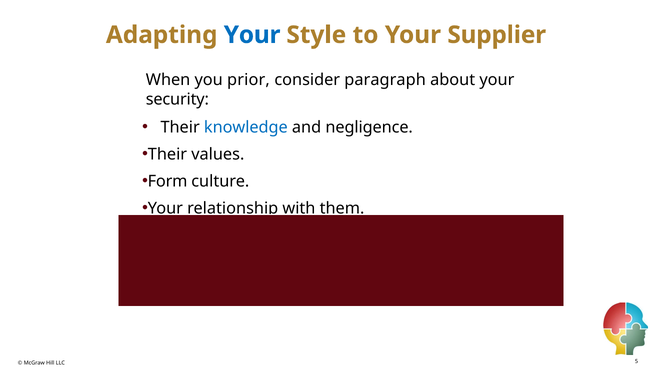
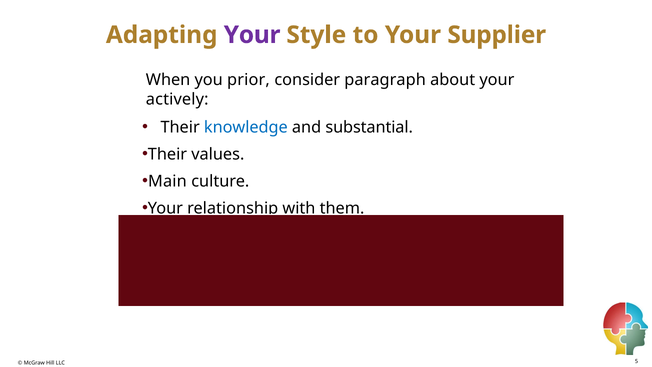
Your at (252, 35) colour: blue -> purple
security: security -> actively
negligence: negligence -> substantial
Form: Form -> Main
